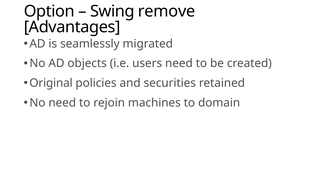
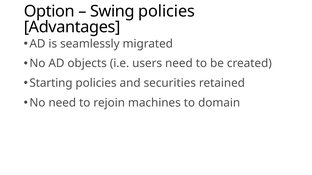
Swing remove: remove -> policies
Original: Original -> Starting
